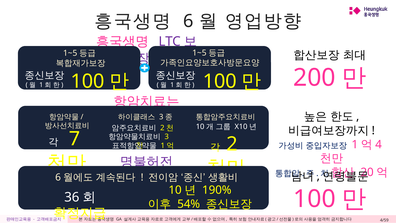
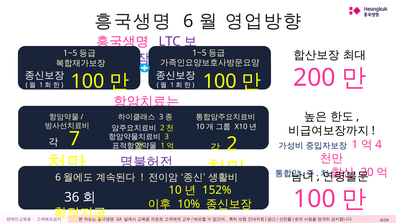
190%: 190% -> 152%
54%: 54% -> 10%
